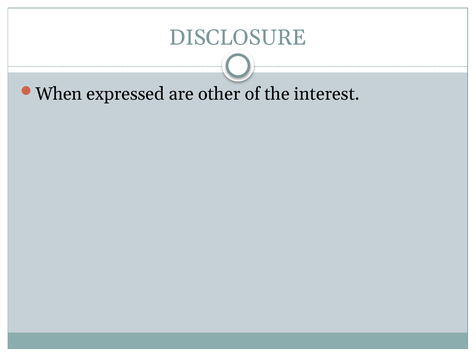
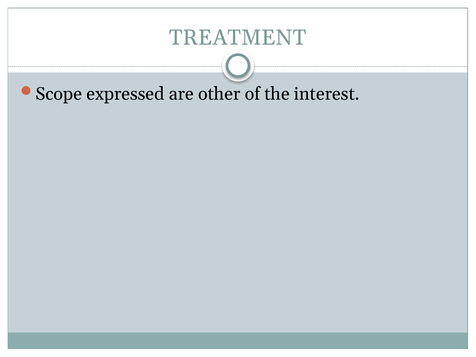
DISCLOSURE: DISCLOSURE -> TREATMENT
When: When -> Scope
